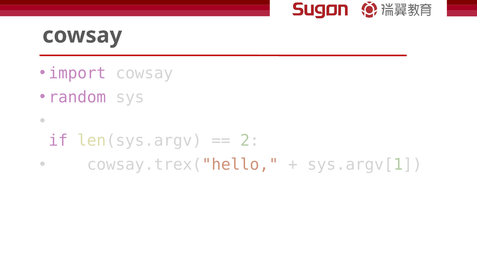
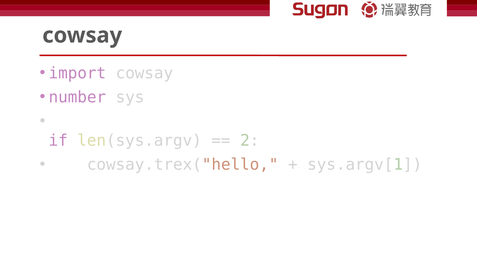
random: random -> number
